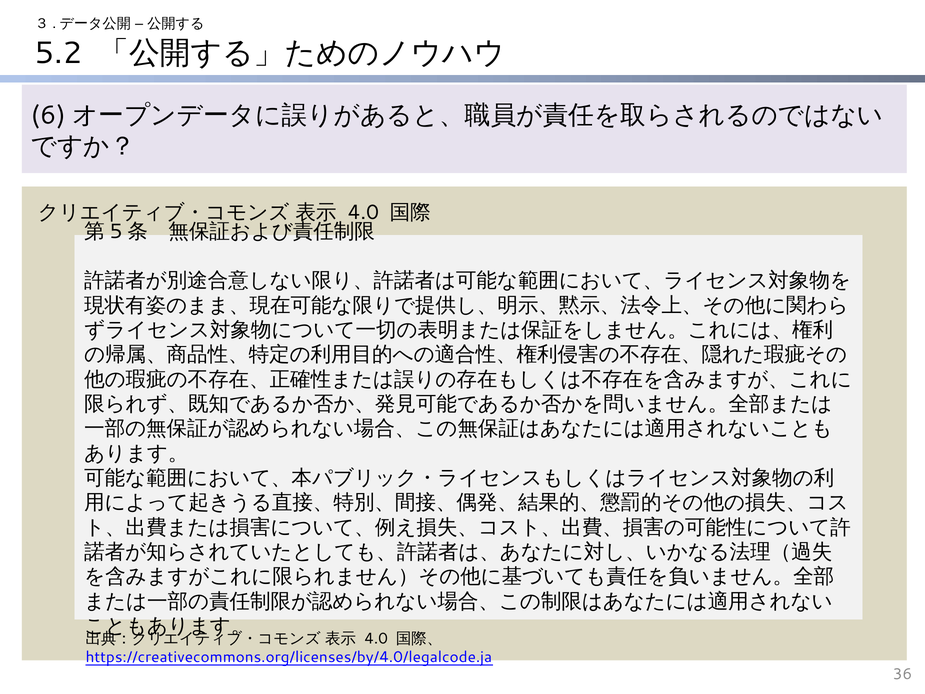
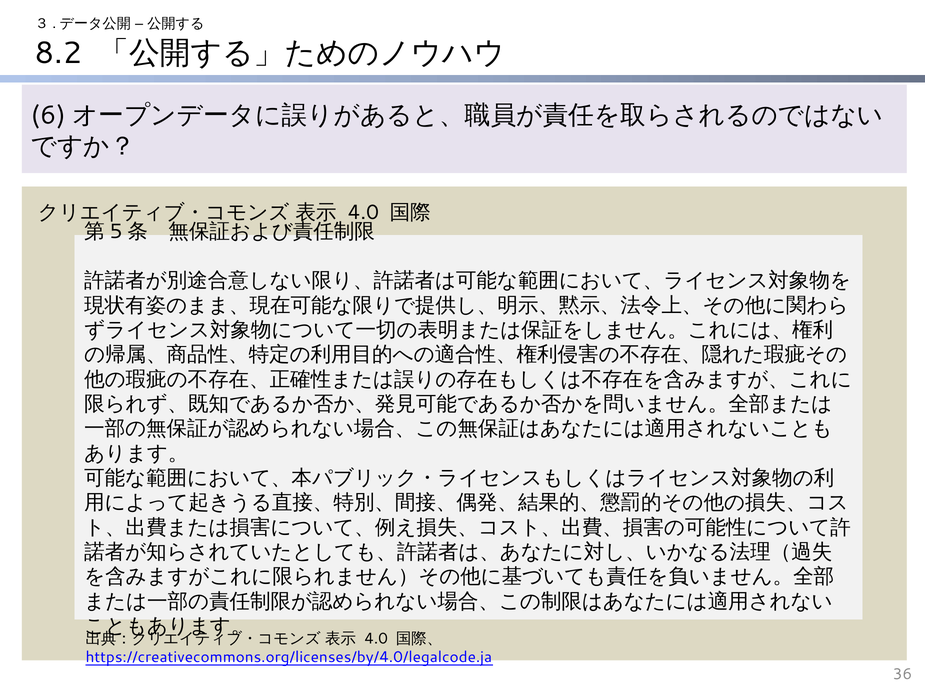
5.2: 5.2 -> 8.2
